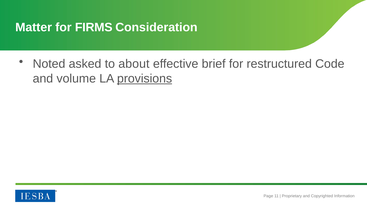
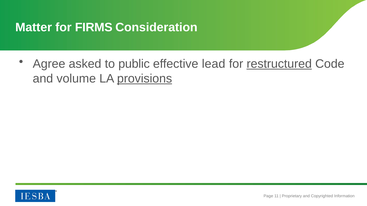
Noted: Noted -> Agree
about: about -> public
brief: brief -> lead
restructured underline: none -> present
